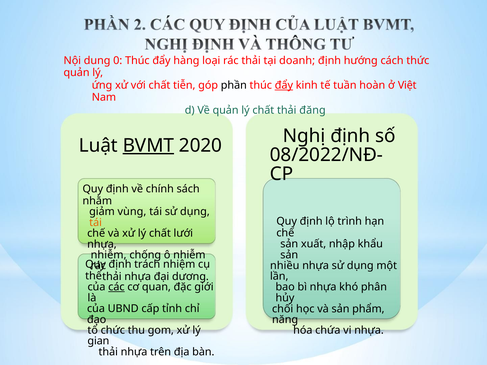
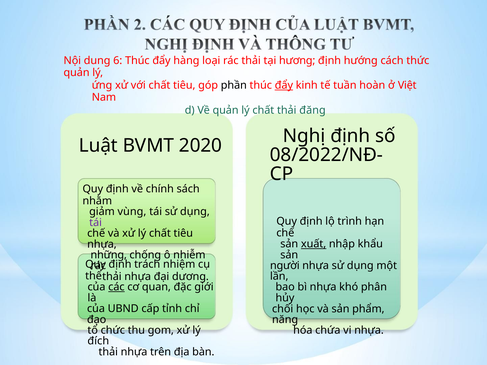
0: 0 -> 6
doanh: doanh -> hương
với chất tiễn: tiễn -> tiêu
BVMT underline: present -> none
tái at (96, 223) colour: orange -> purple
lý chất lưới: lưới -> tiêu
xuất underline: none -> present
nhiễm at (109, 255): nhiễm -> những
nhiều: nhiều -> người
gian: gian -> đích
